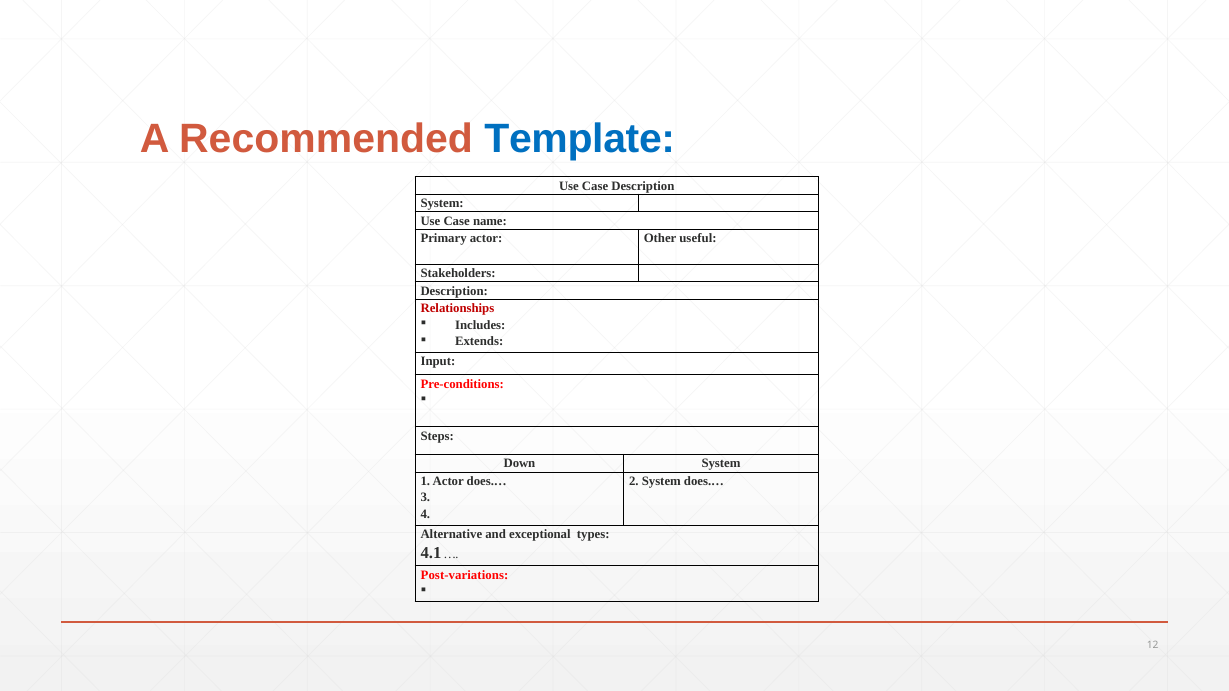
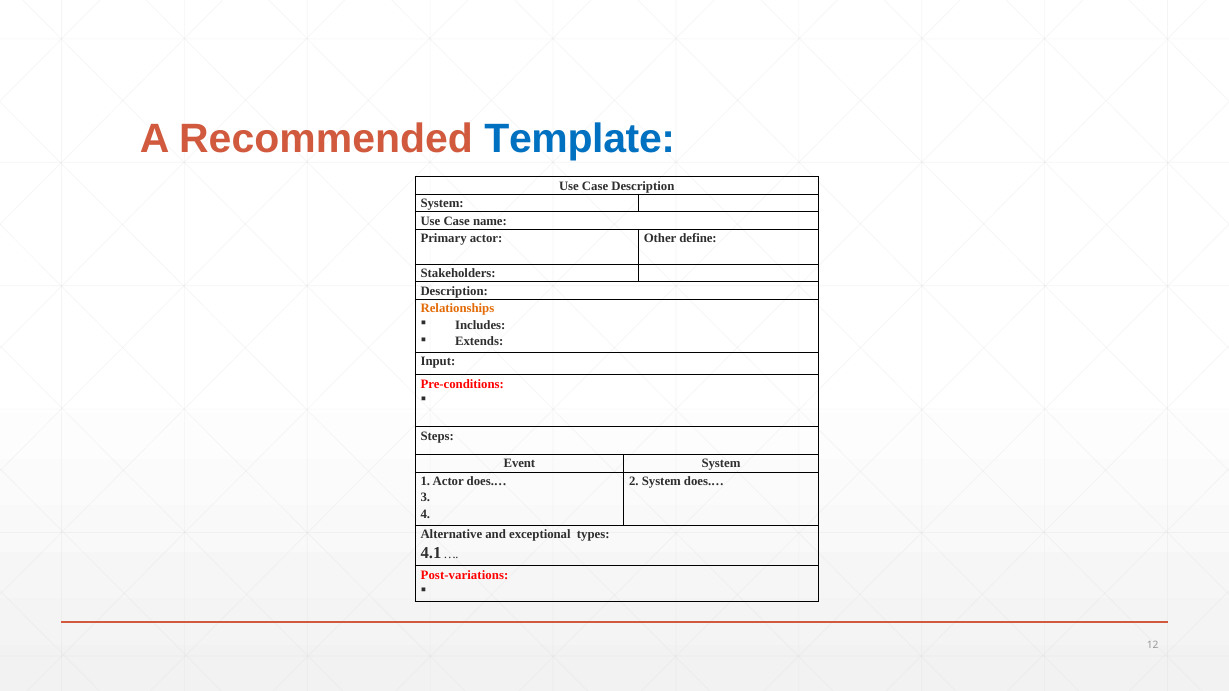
useful: useful -> define
Relationships colour: red -> orange
Down: Down -> Event
